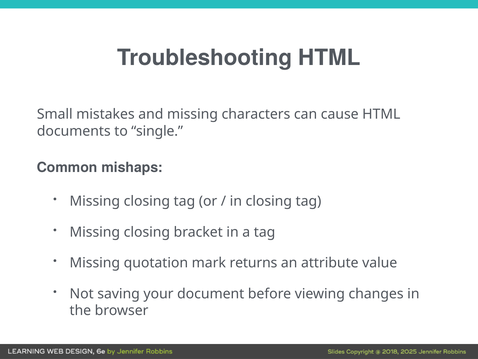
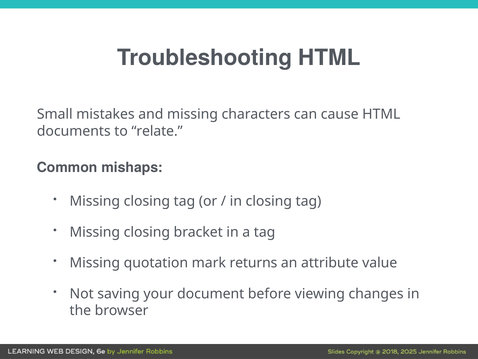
single: single -> relate
